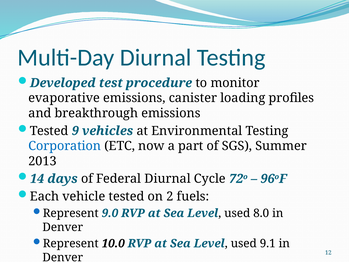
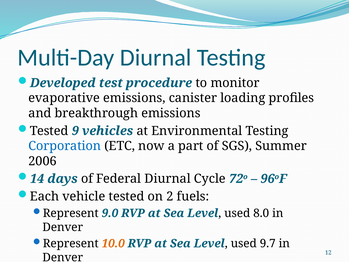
2013: 2013 -> 2006
10.0 colour: black -> orange
9.1: 9.1 -> 9.7
